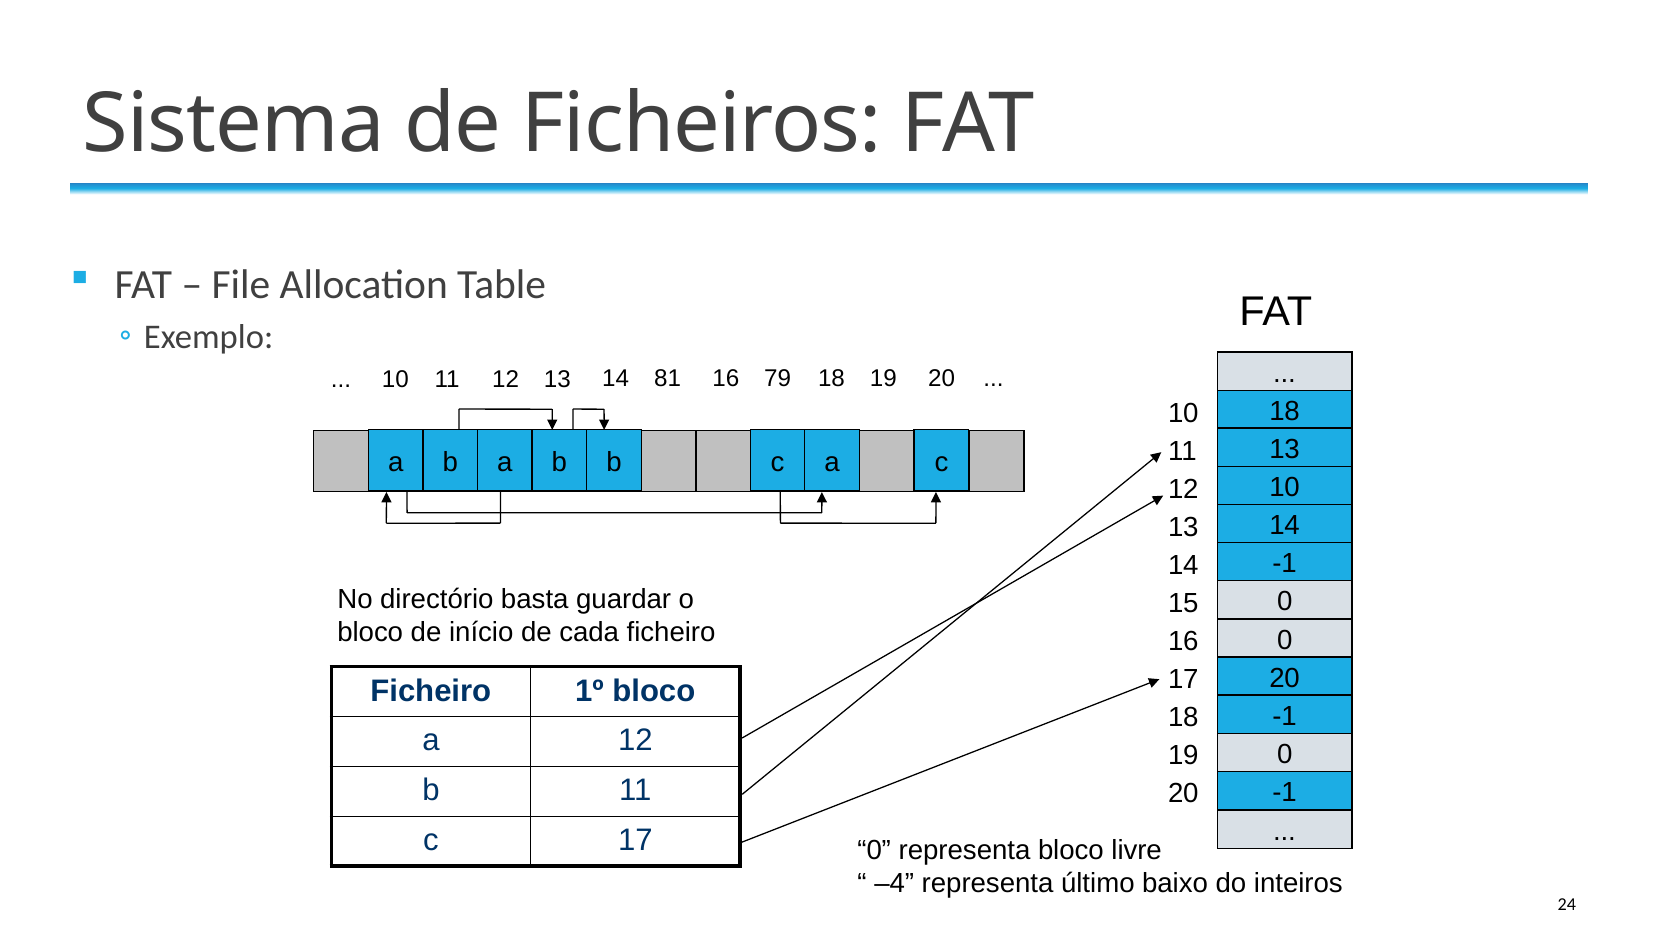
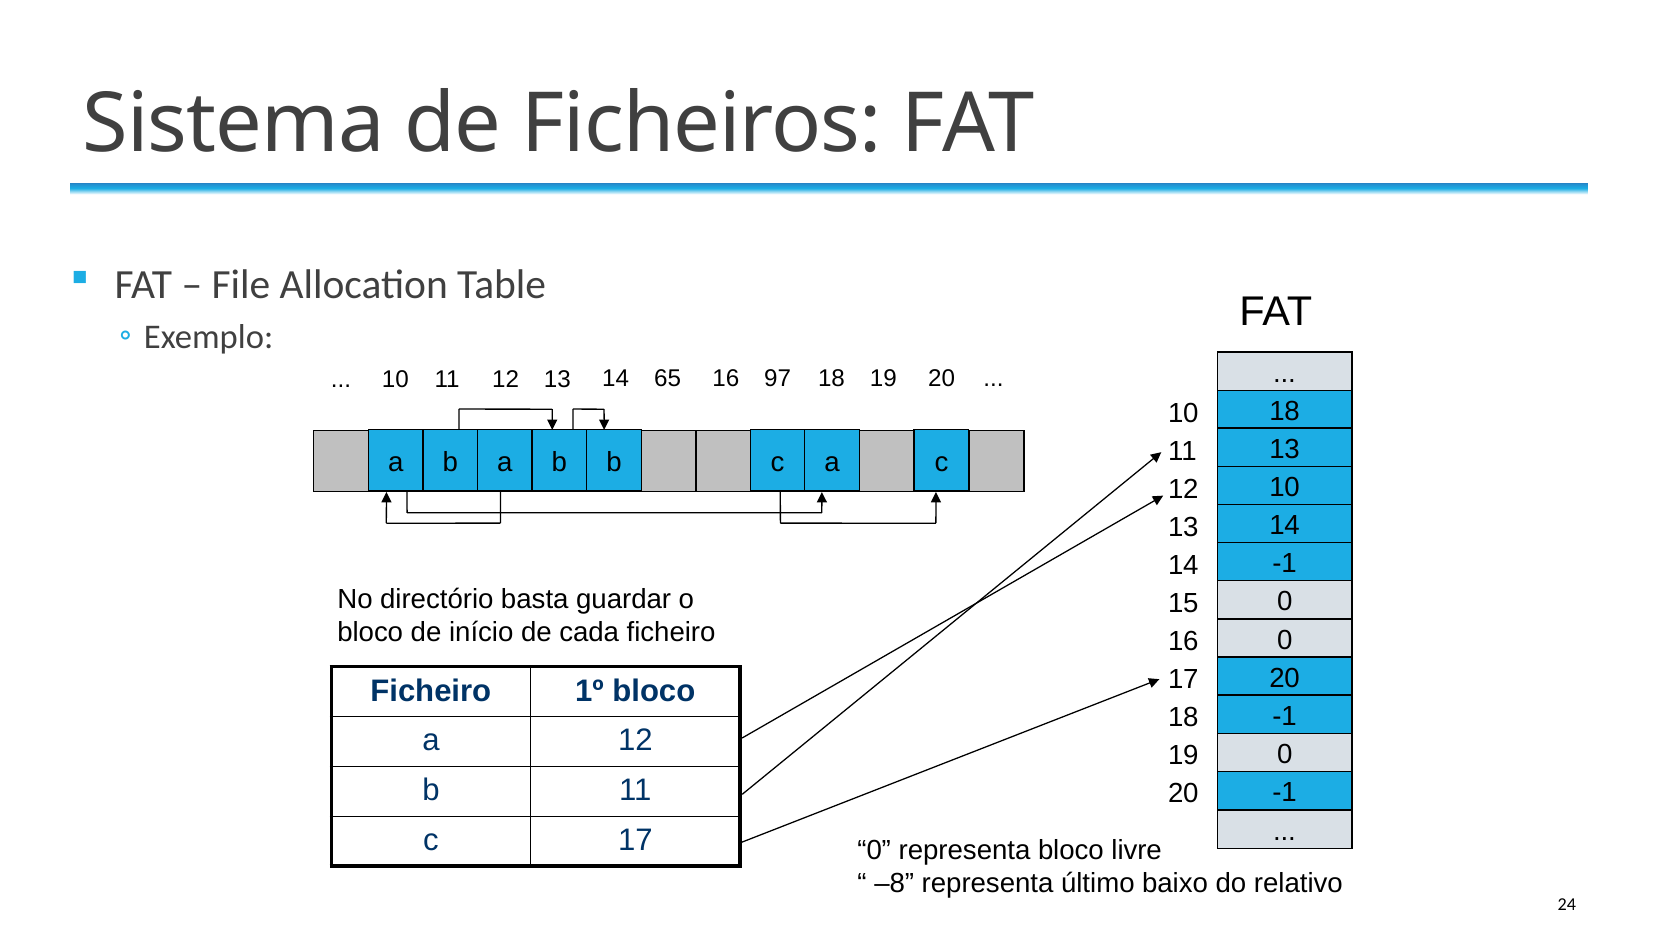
81: 81 -> 65
79: 79 -> 97
–4: –4 -> –8
inteiros: inteiros -> relativo
